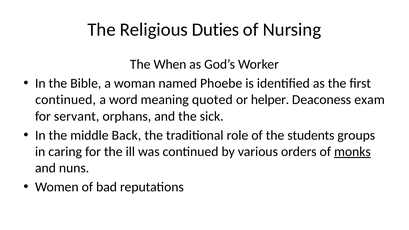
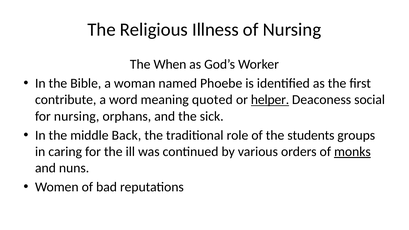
Duties: Duties -> Illness
continued at (66, 100): continued -> contribute
helper underline: none -> present
exam: exam -> social
for servant: servant -> nursing
